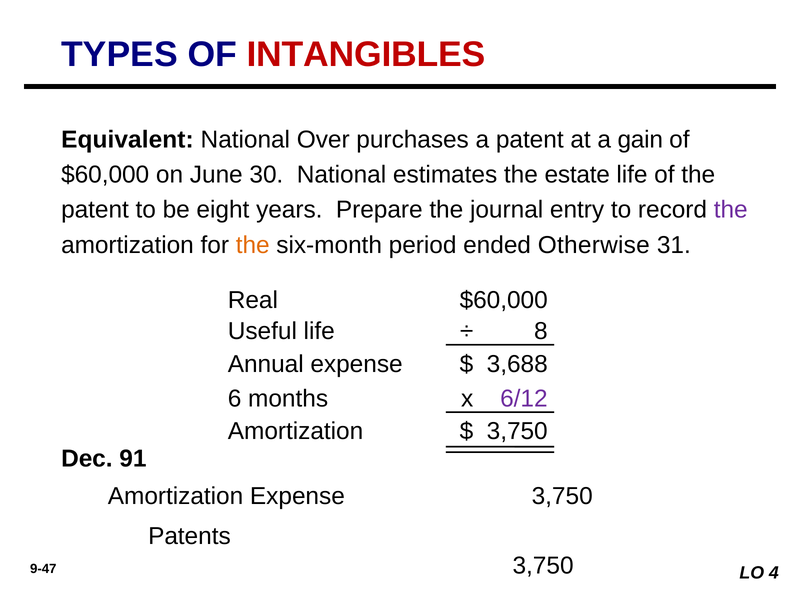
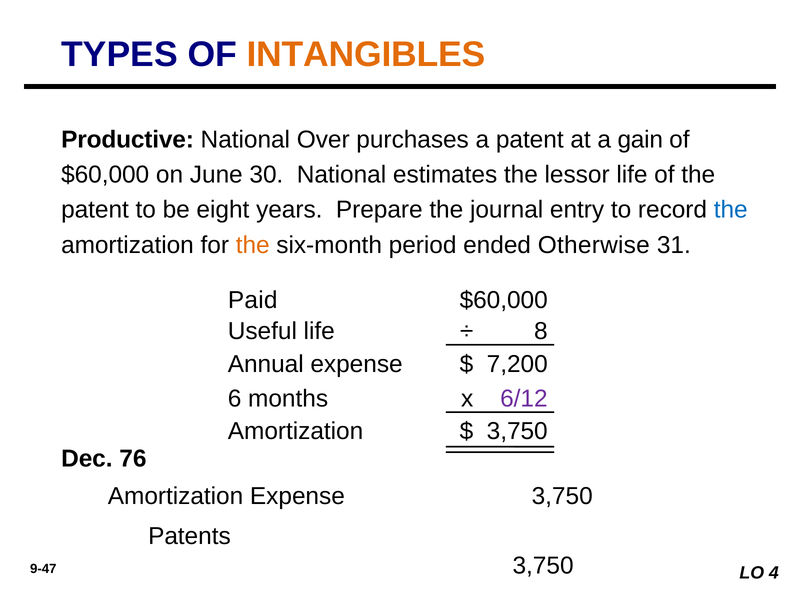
INTANGIBLES colour: red -> orange
Equivalent: Equivalent -> Productive
estate: estate -> lessor
the at (731, 210) colour: purple -> blue
Real: Real -> Paid
3,688: 3,688 -> 7,200
91: 91 -> 76
